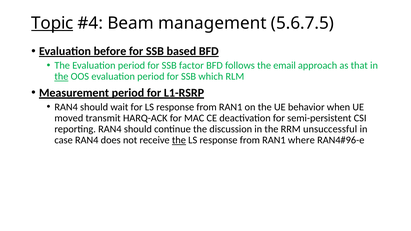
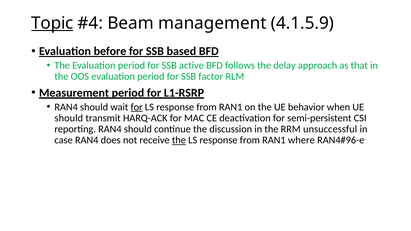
5.6.7.5: 5.6.7.5 -> 4.1.5.9
factor: factor -> active
email: email -> delay
the at (61, 77) underline: present -> none
which: which -> factor
for at (137, 107) underline: none -> present
moved at (69, 118): moved -> should
